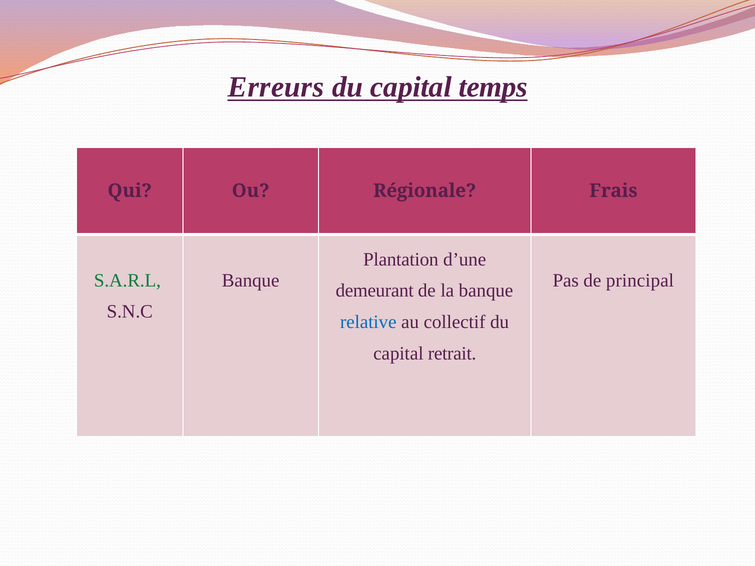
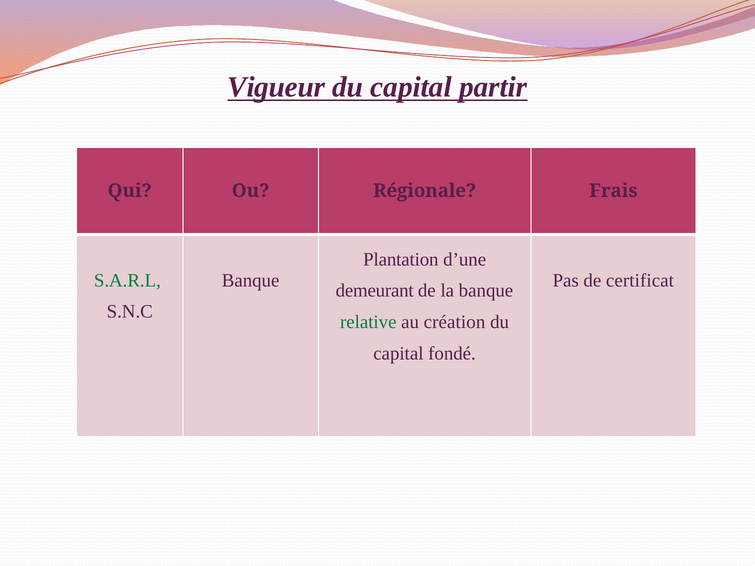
Erreurs: Erreurs -> Vigueur
temps: temps -> partir
principal: principal -> certificat
relative colour: blue -> green
collectif: collectif -> création
retrait: retrait -> fondé
